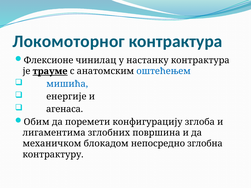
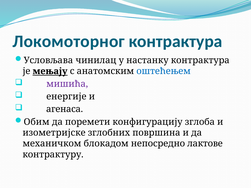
Флексионе: Флексионе -> Условљава
трауме: трауме -> мењају
мишића colour: blue -> purple
лигаментима: лигаментима -> изометријске
зглобна: зглобна -> лактове
